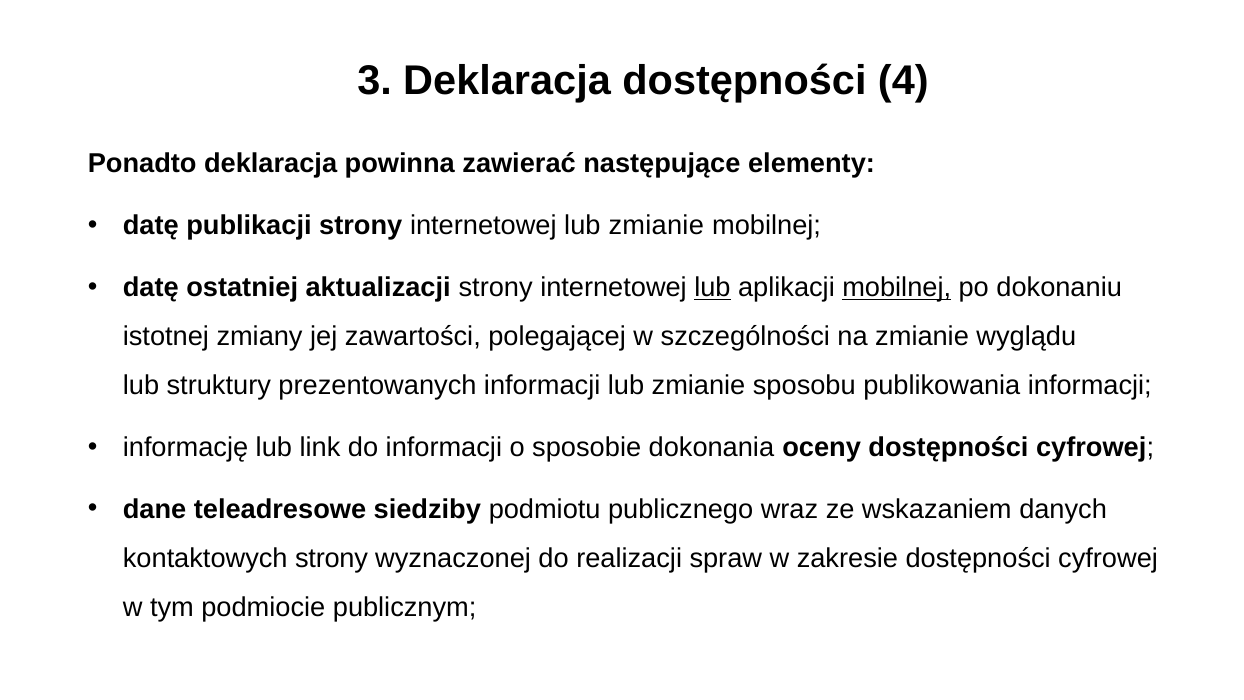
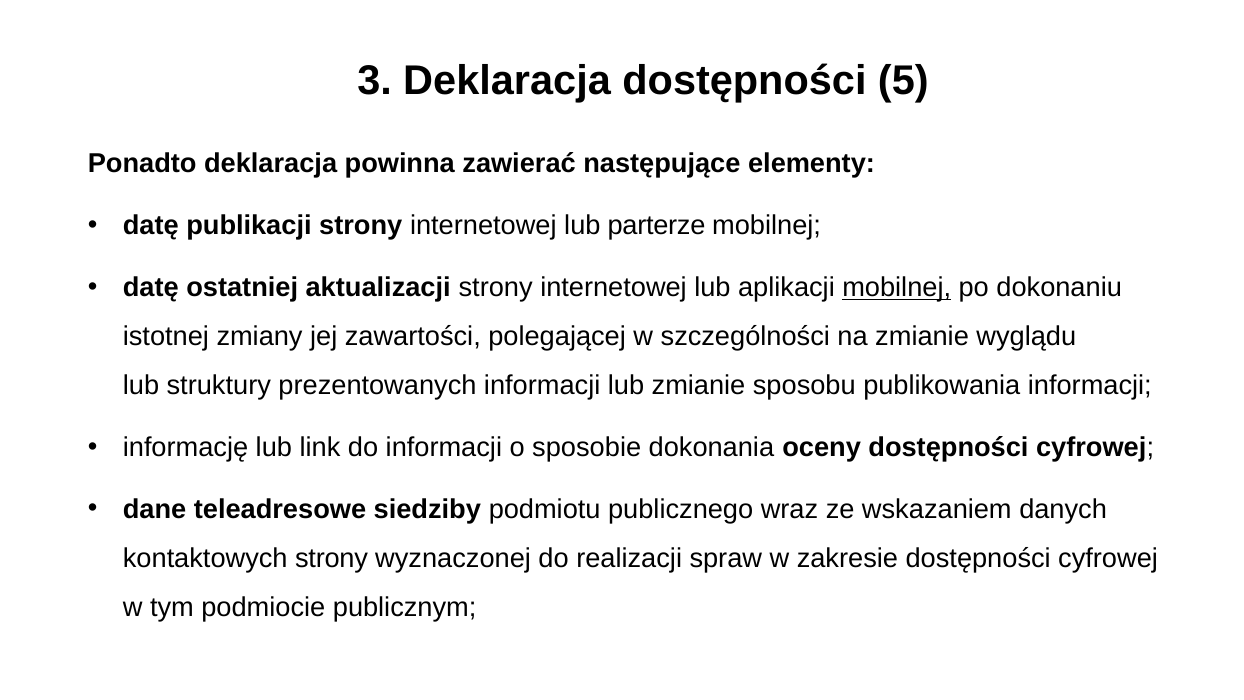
4: 4 -> 5
internetowej lub zmianie: zmianie -> parterze
lub at (712, 288) underline: present -> none
